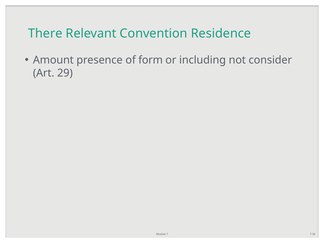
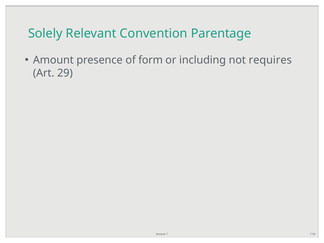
There: There -> Solely
Residence: Residence -> Parentage
consider: consider -> requires
